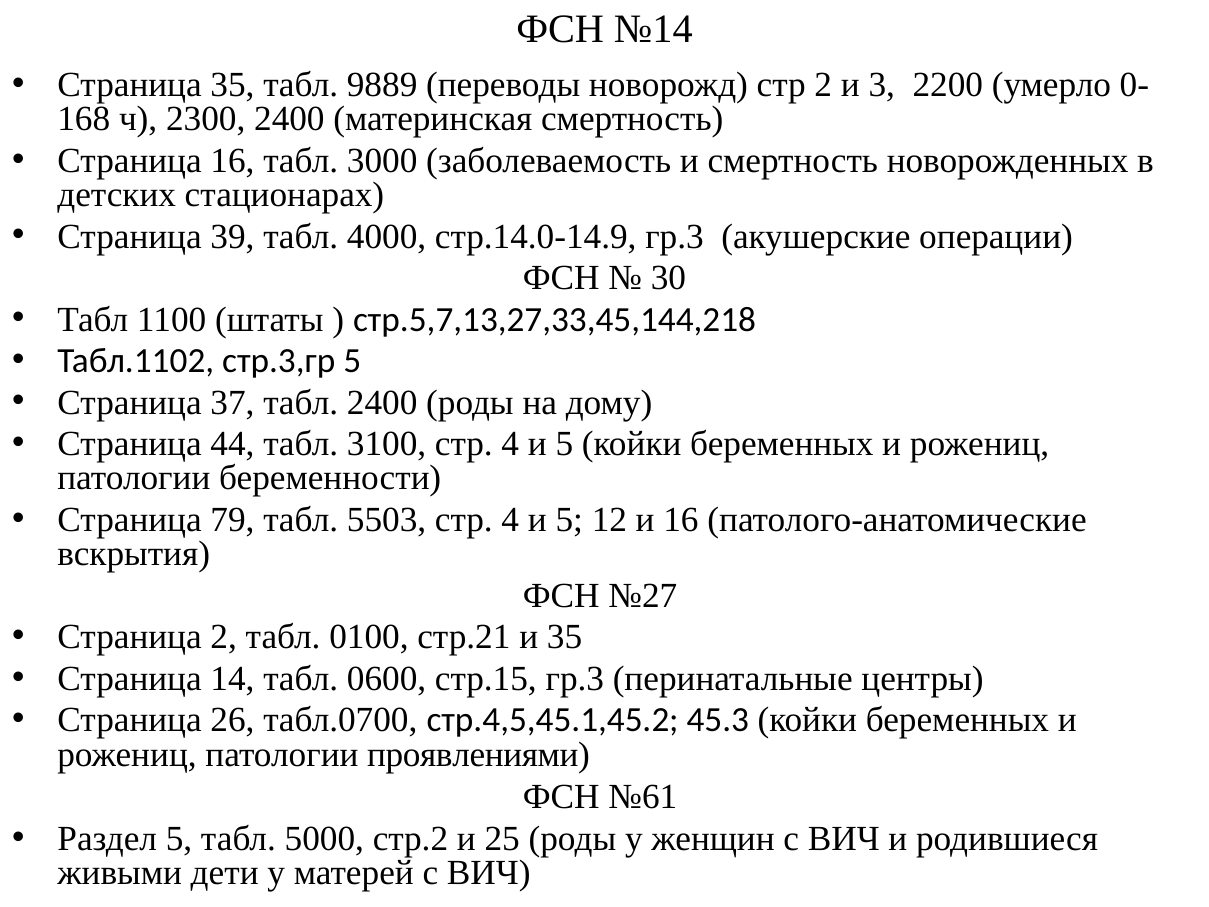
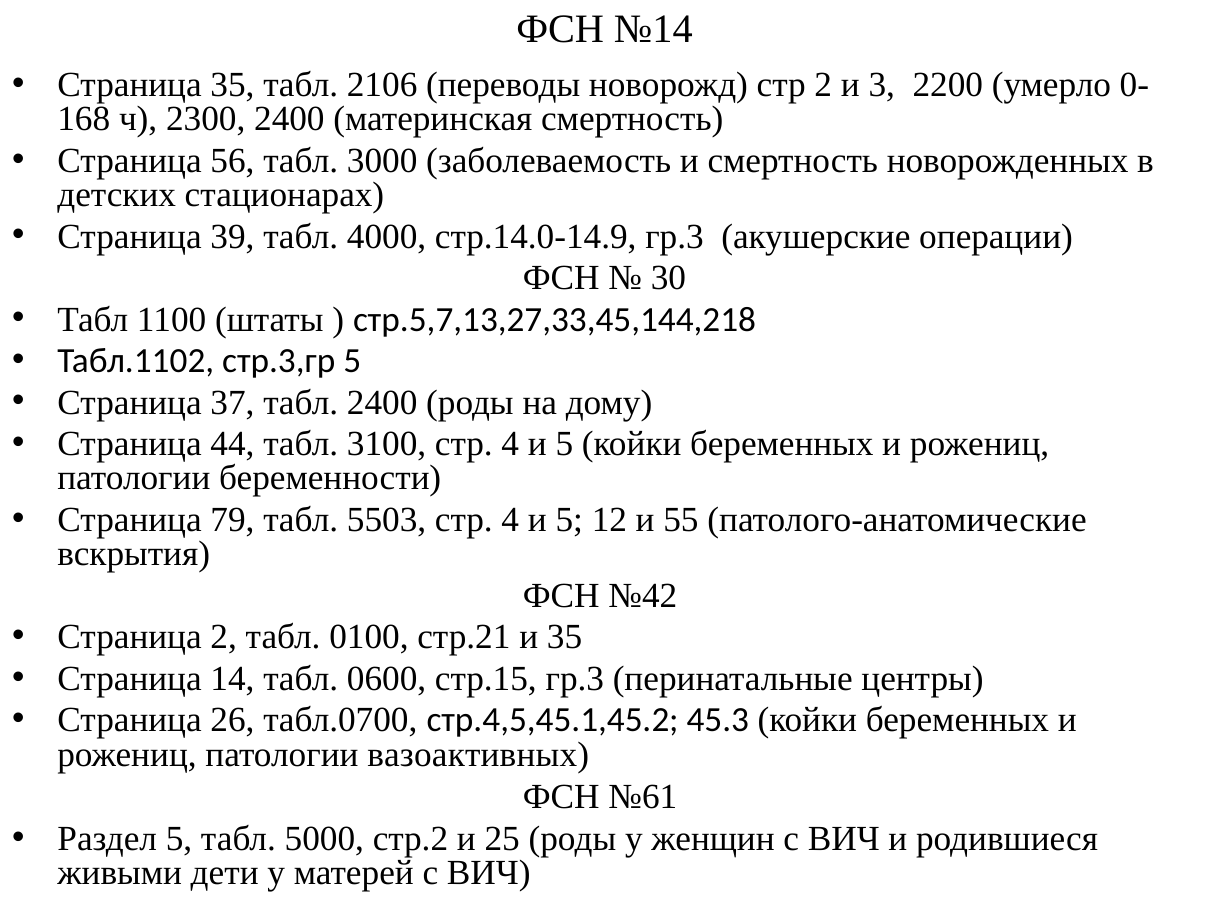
9889: 9889 -> 2106
Страница 16: 16 -> 56
и 16: 16 -> 55
№27: №27 -> №42
проявлениями: проявлениями -> вазоактивных
